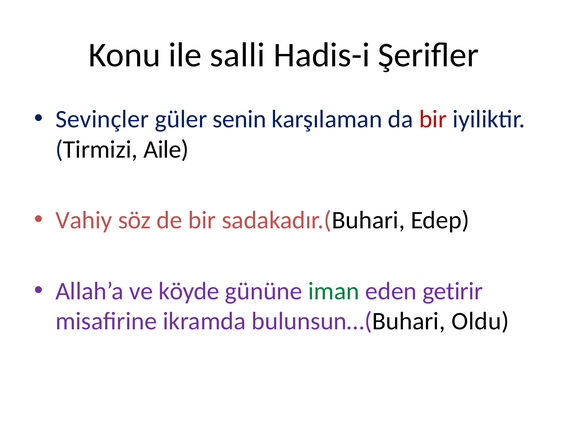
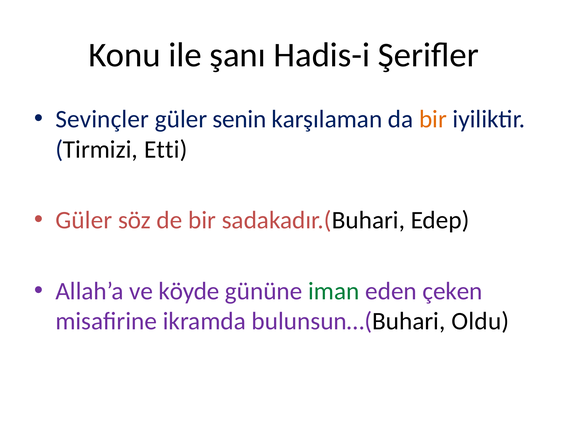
salli: salli -> şanı
bir at (433, 119) colour: red -> orange
Aile: Aile -> Etti
Vahiy at (84, 220): Vahiy -> Güler
getirir: getirir -> çeken
